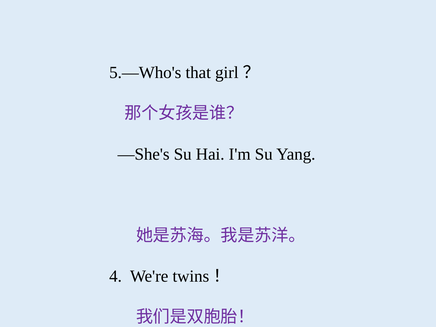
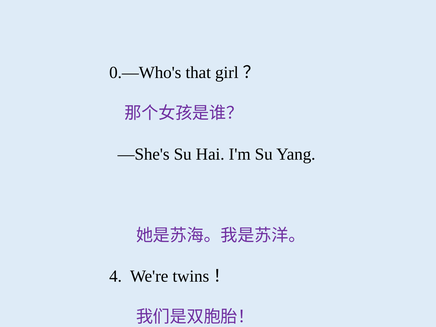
5.—Who's: 5.—Who's -> 0.—Who's
